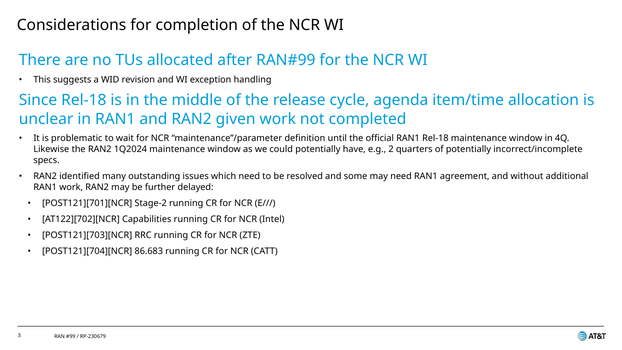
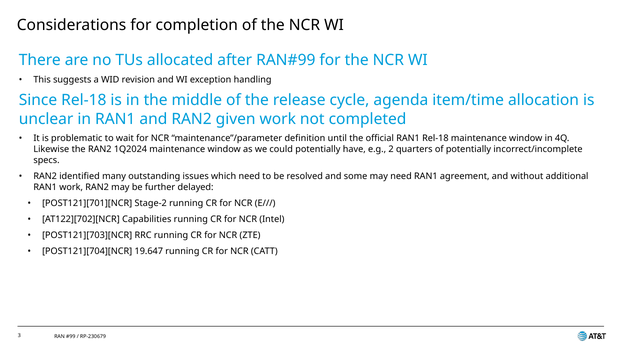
86.683: 86.683 -> 19.647
